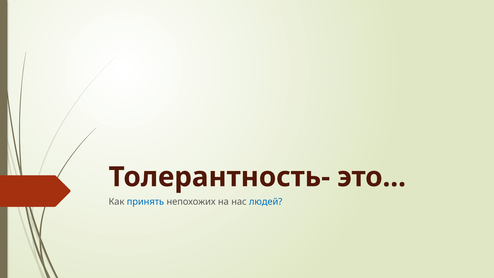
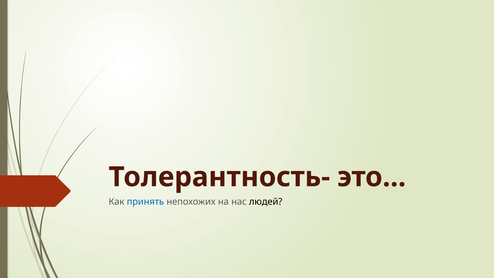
людей colour: blue -> black
